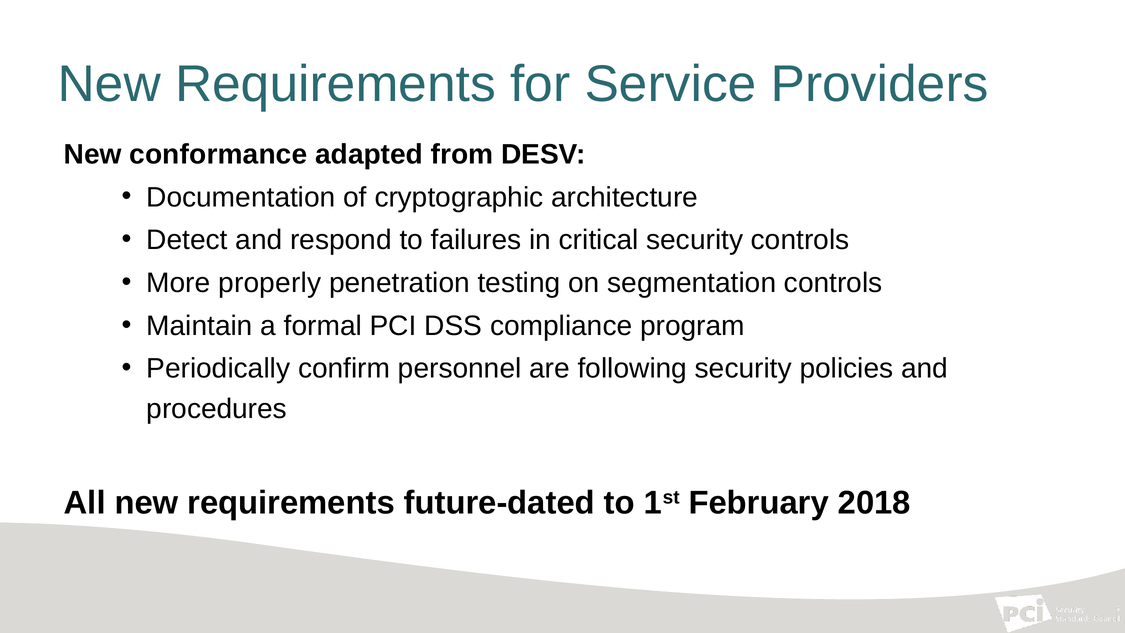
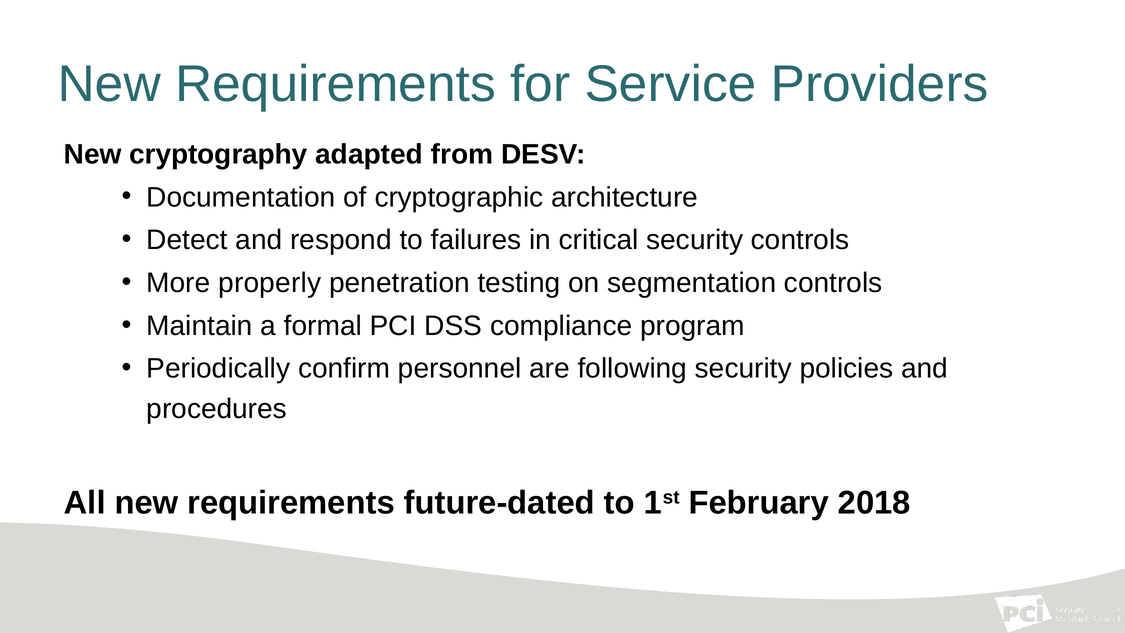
conformance: conformance -> cryptography
